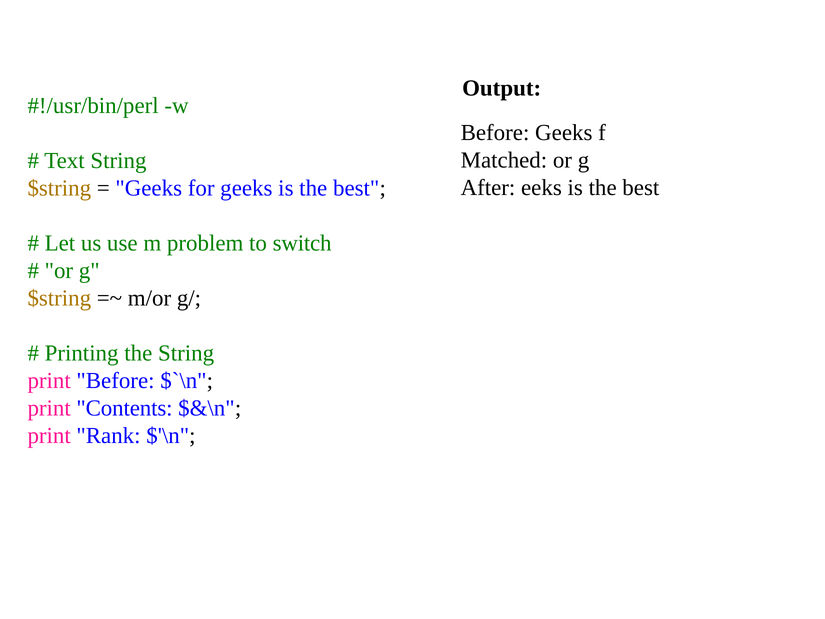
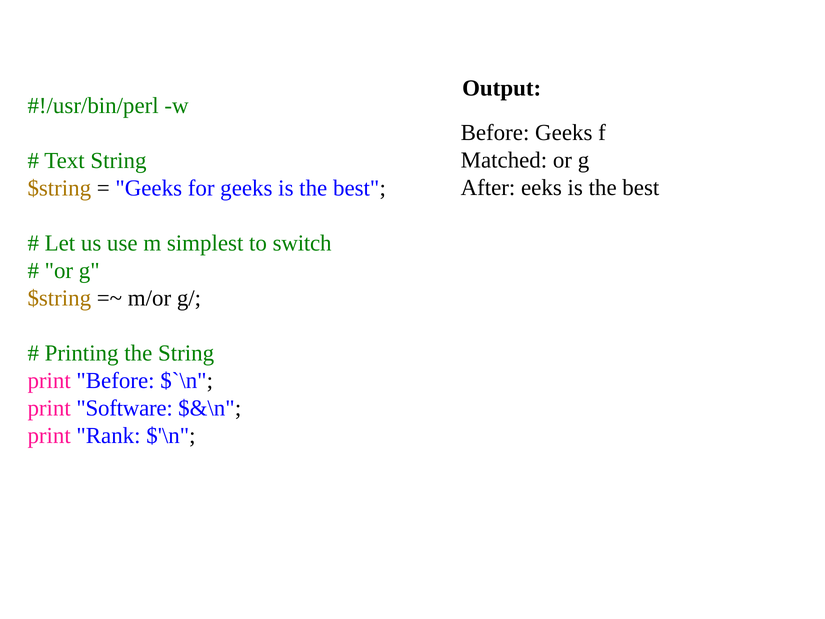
problem: problem -> simplest
Contents: Contents -> Software
